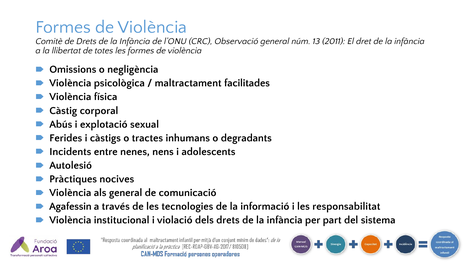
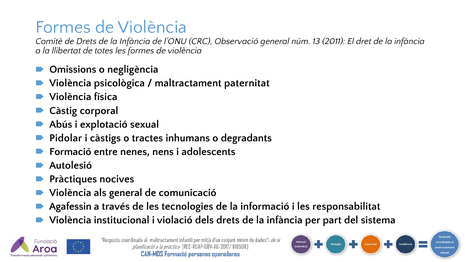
facilitades: facilitades -> paternitat
Ferides: Ferides -> Pidolar
Incidents: Incidents -> Formació
